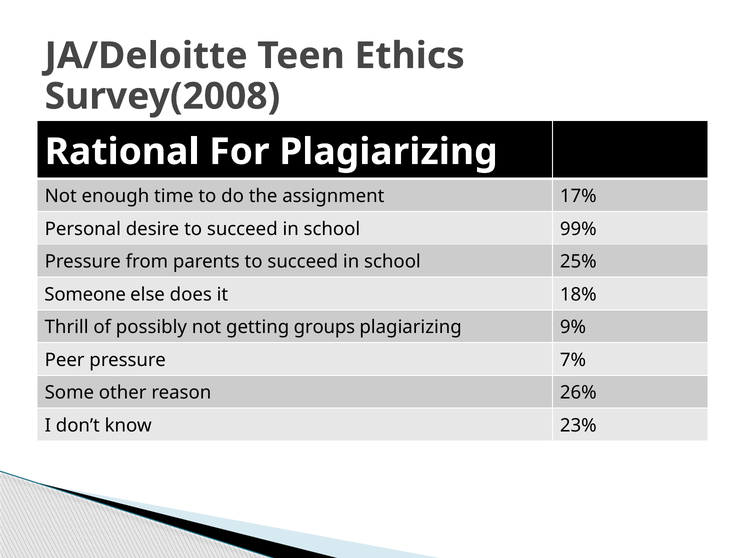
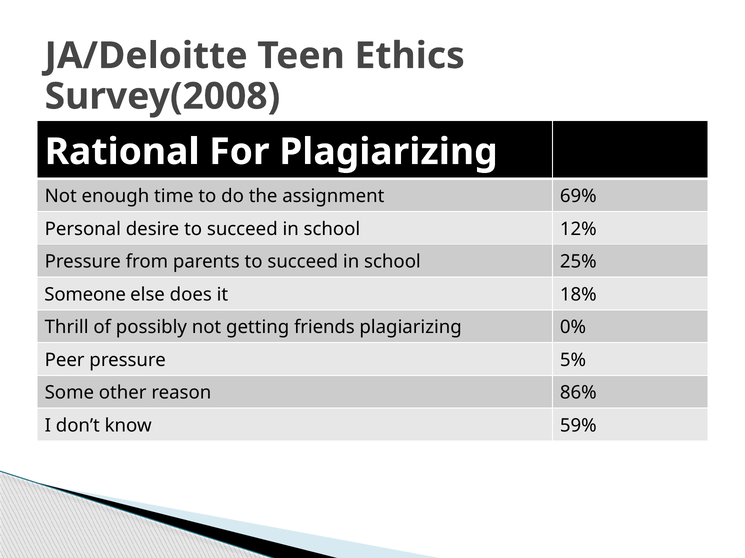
17%: 17% -> 69%
99%: 99% -> 12%
groups: groups -> friends
9%: 9% -> 0%
7%: 7% -> 5%
26%: 26% -> 86%
23%: 23% -> 59%
